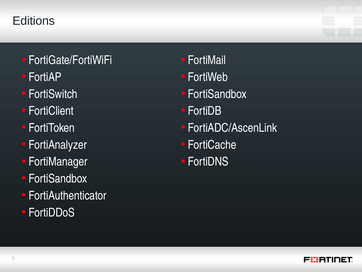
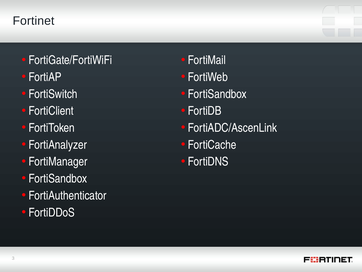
Editions: Editions -> Fortinet
